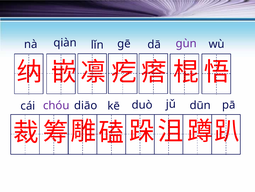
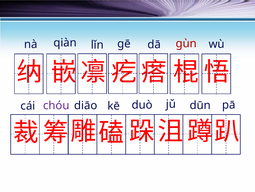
gùn colour: purple -> red
